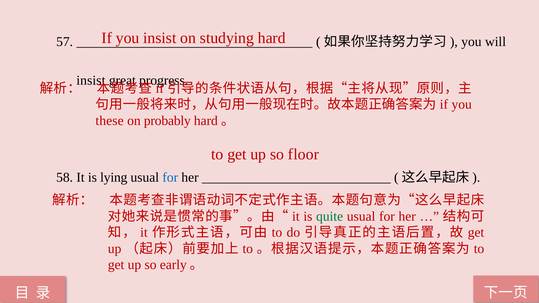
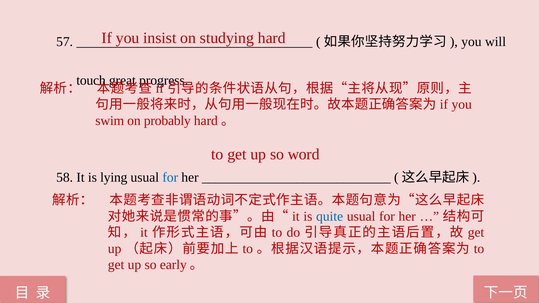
insist at (91, 80): insist -> touch
these: these -> swim
floor: floor -> word
quite colour: green -> blue
